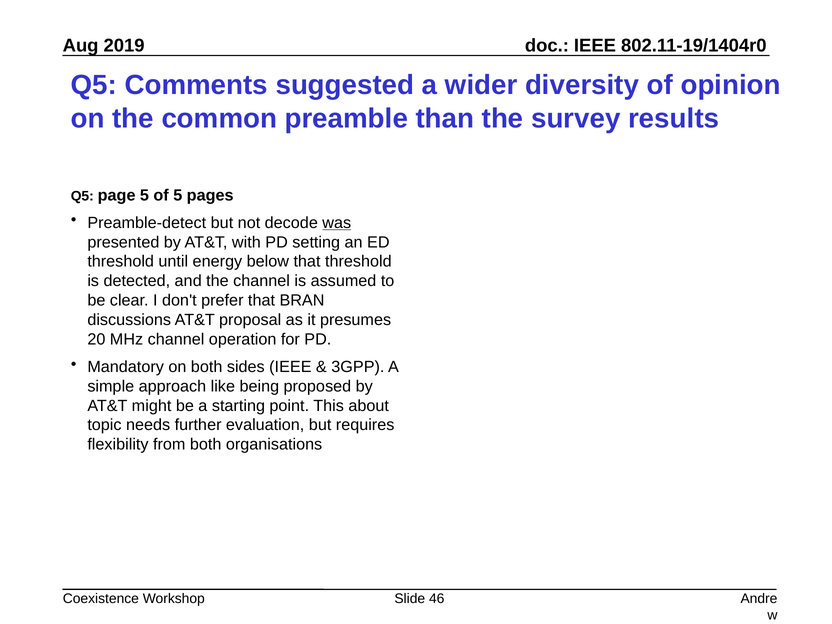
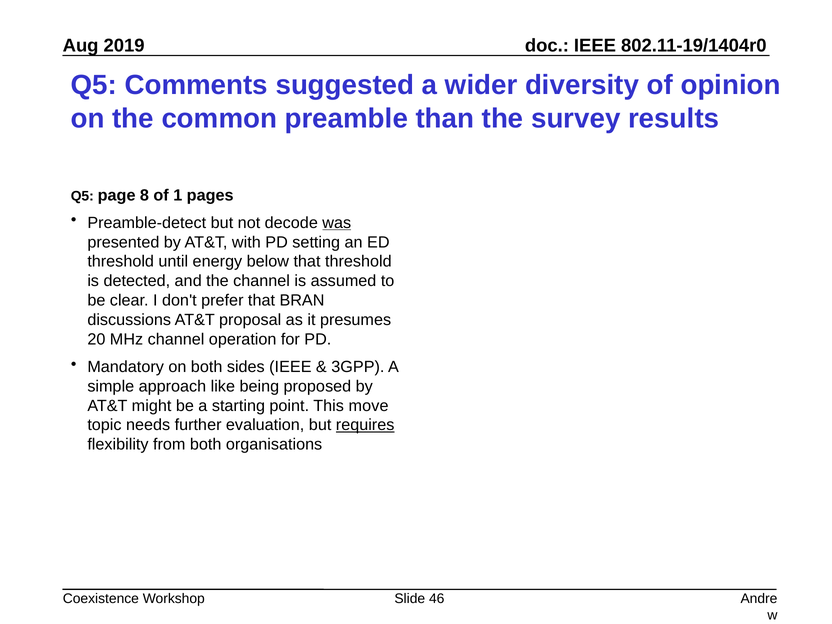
page 5: 5 -> 8
of 5: 5 -> 1
about: about -> move
requires underline: none -> present
